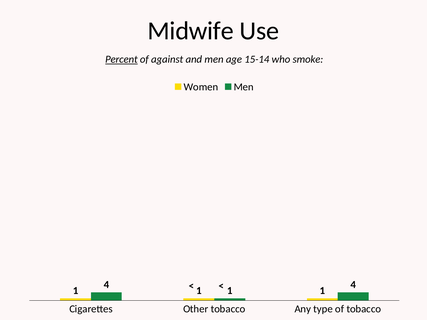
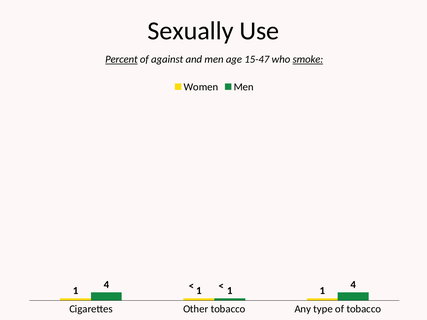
Midwife: Midwife -> Sexually
15-14: 15-14 -> 15-47
smoke underline: none -> present
